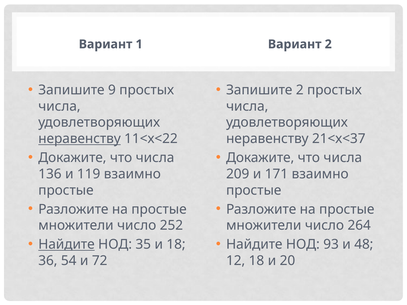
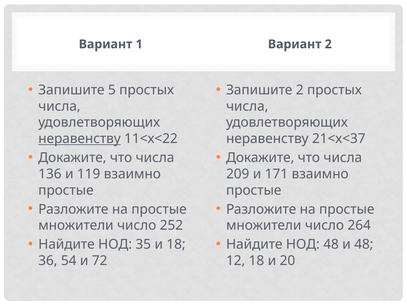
9: 9 -> 5
Найдите at (66, 245) underline: present -> none
НОД 93: 93 -> 48
